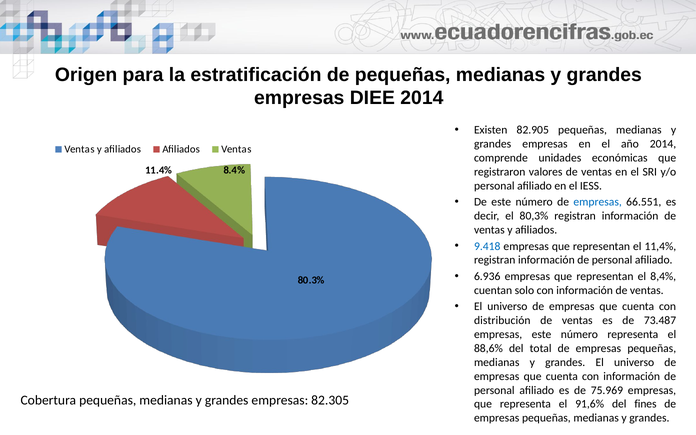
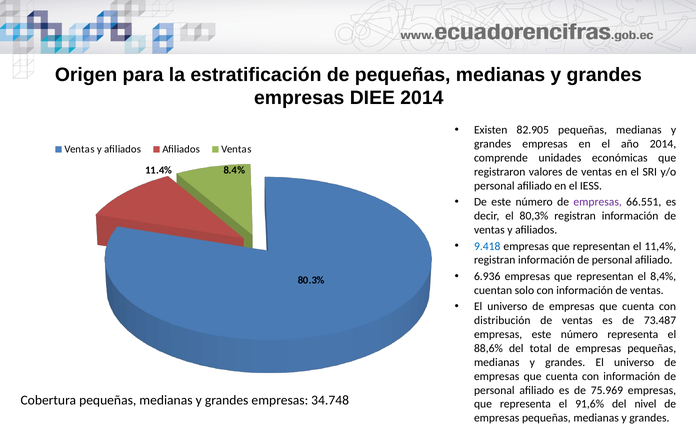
empresas at (598, 202) colour: blue -> purple
82.305: 82.305 -> 34.748
fines: fines -> nivel
